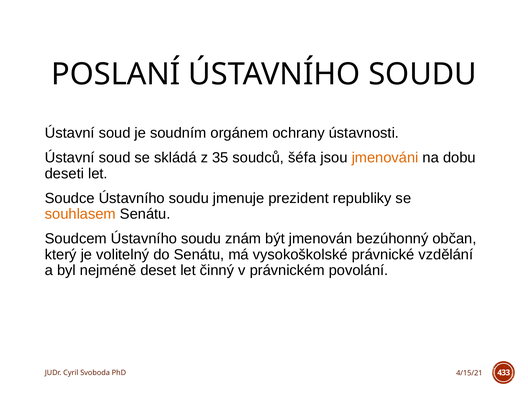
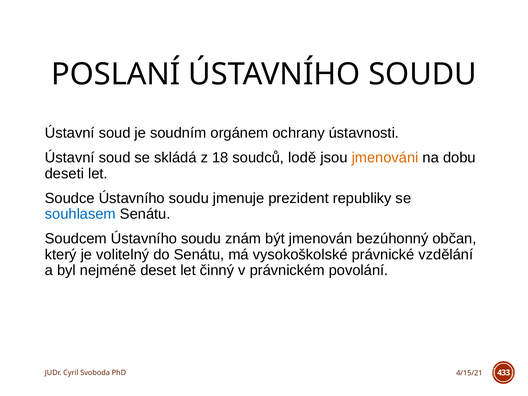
35: 35 -> 18
šéfa: šéfa -> lodě
souhlasem colour: orange -> blue
